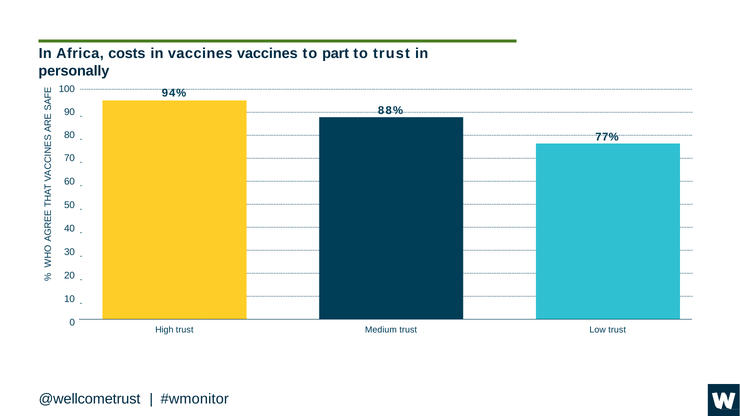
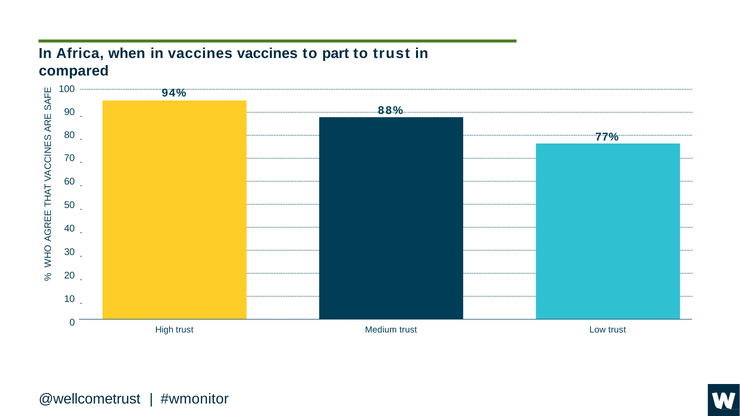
costs: costs -> when
personally: personally -> compared
